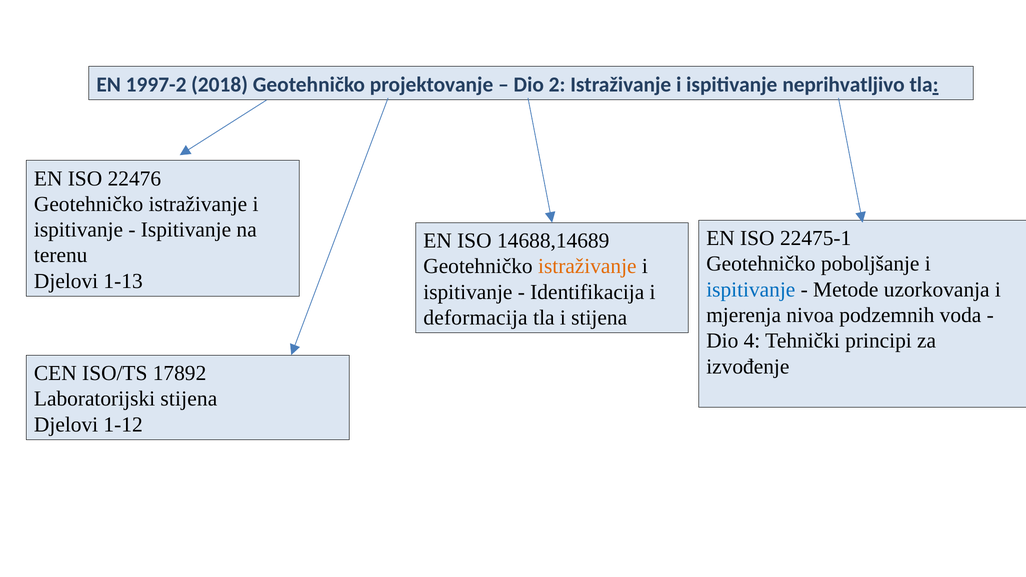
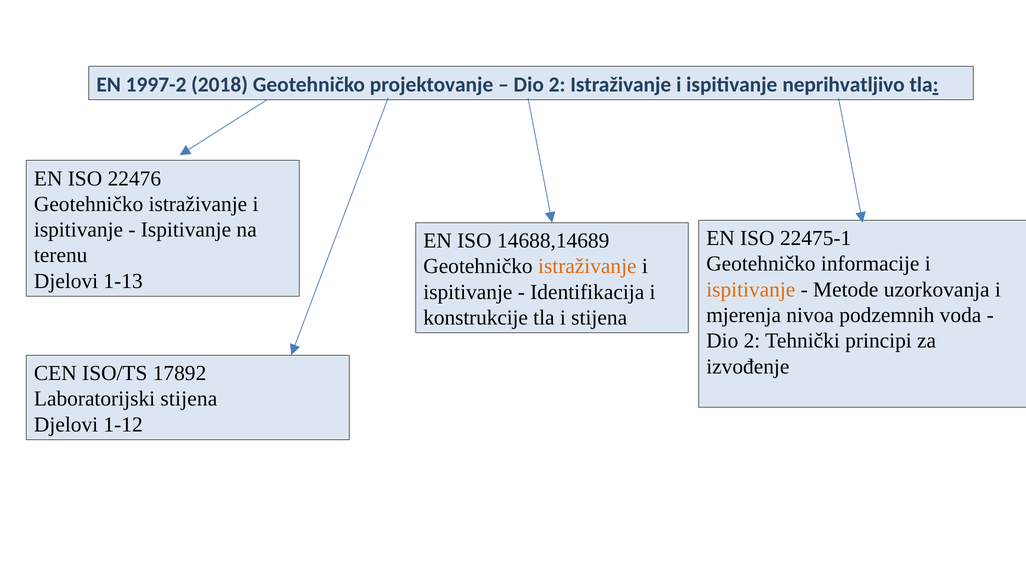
poboljšanje: poboljšanje -> informacije
ispitivanje at (751, 290) colour: blue -> orange
deformacija: deformacija -> konstrukcije
4 at (752, 341): 4 -> 2
